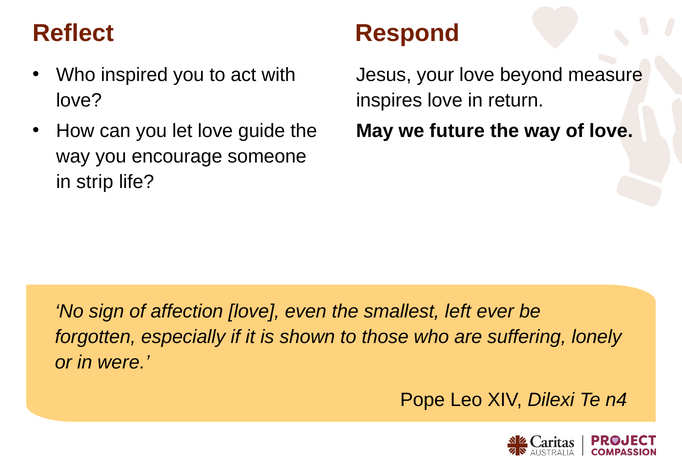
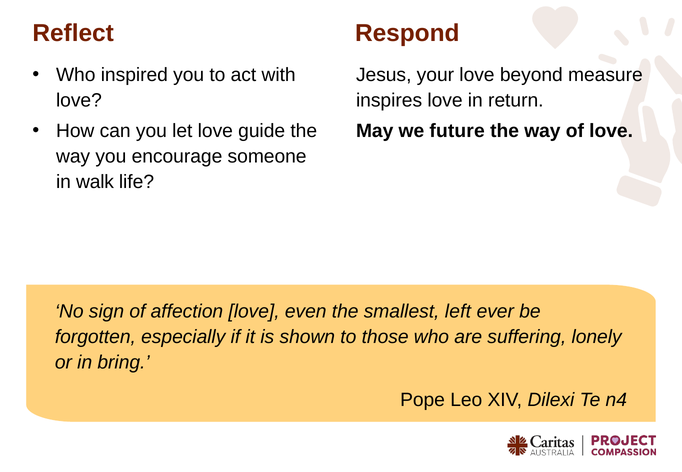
strip: strip -> walk
were: were -> bring
